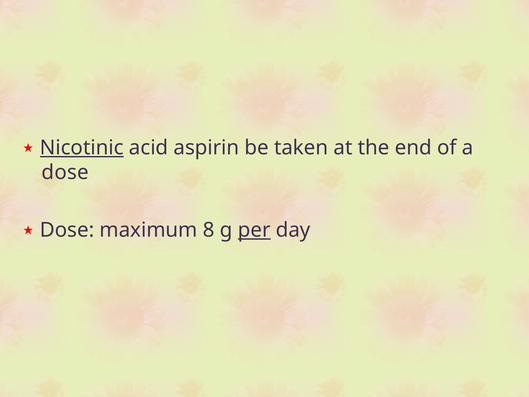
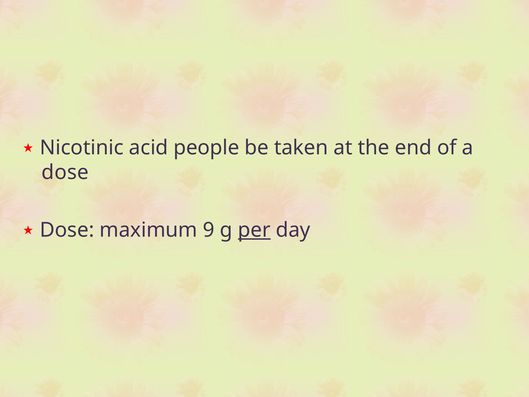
Nicotinic underline: present -> none
aspirin: aspirin -> people
8: 8 -> 9
